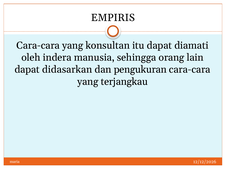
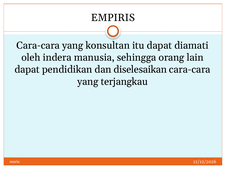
didasarkan: didasarkan -> pendidikan
pengukuran: pengukuran -> diselesaikan
